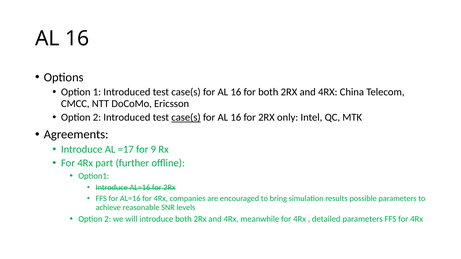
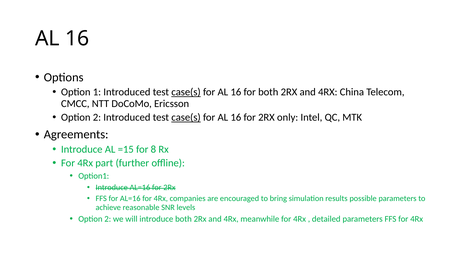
case(s at (186, 92) underline: none -> present
=17: =17 -> =15
9: 9 -> 8
